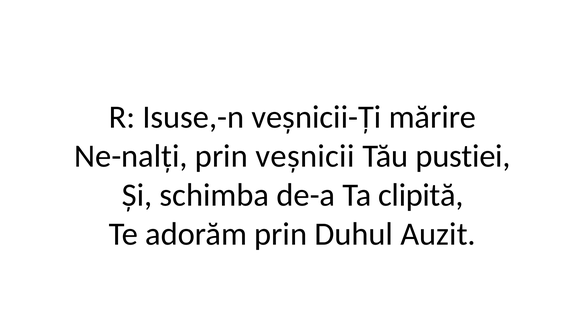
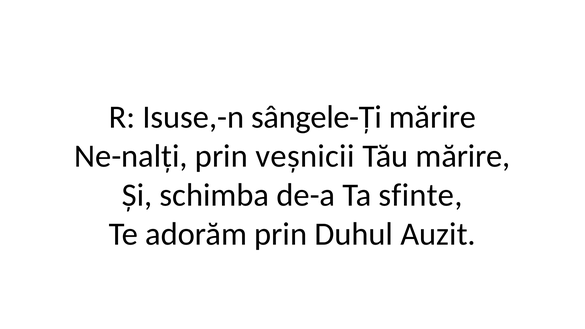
veșnicii-Ți: veșnicii-Ți -> sângele-Ți
Tău pustiei: pustiei -> mărire
clipită: clipită -> sfinte
